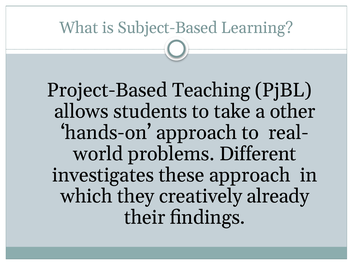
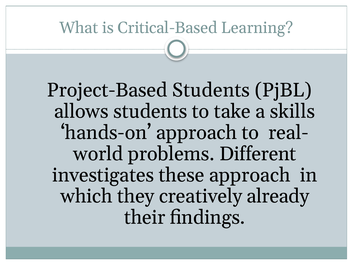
Subject-Based: Subject-Based -> Critical-Based
Project-Based Teaching: Teaching -> Students
other: other -> skills
